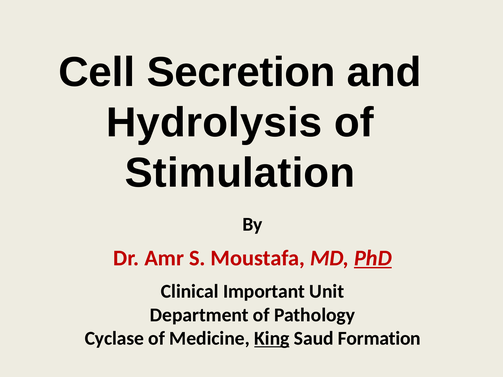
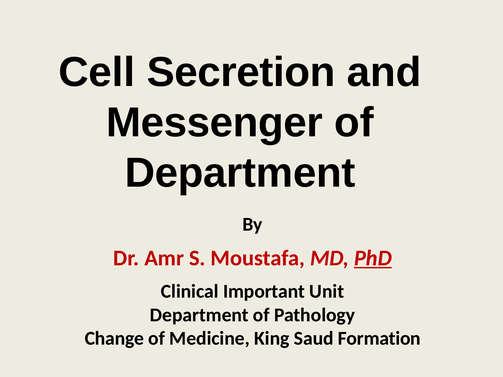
Hydrolysis: Hydrolysis -> Messenger
Stimulation at (240, 173): Stimulation -> Department
Cyclase: Cyclase -> Change
King underline: present -> none
